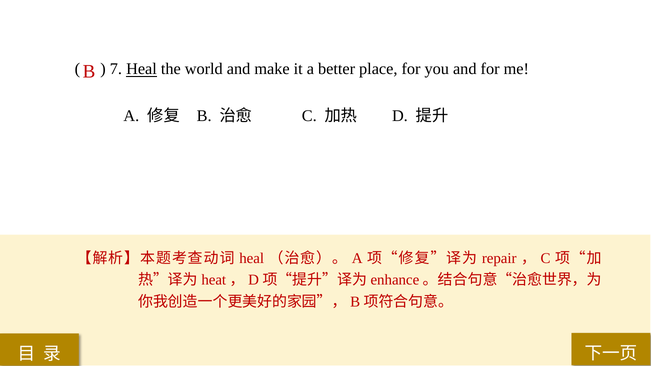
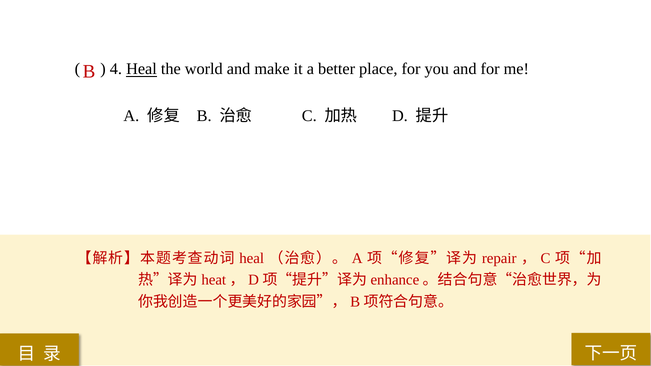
7: 7 -> 4
